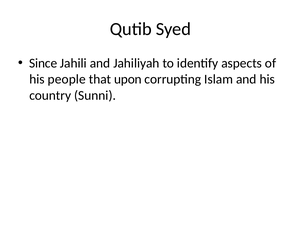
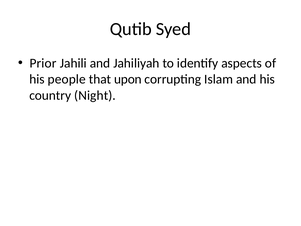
Since: Since -> Prior
Sunni: Sunni -> Night
